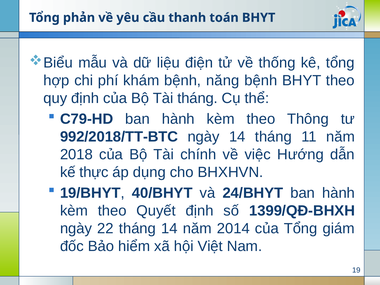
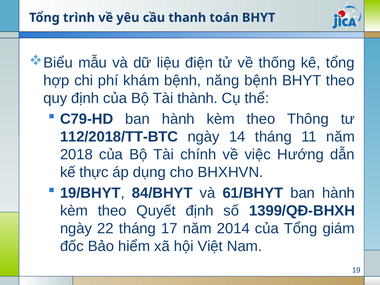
phản: phản -> trình
Tài tháng: tháng -> thành
992/2018/TT-BTC: 992/2018/TT-BTC -> 112/2018/TT-BTC
40/BHYT: 40/BHYT -> 84/BHYT
24/BHYT: 24/BHYT -> 61/BHYT
tháng 14: 14 -> 17
